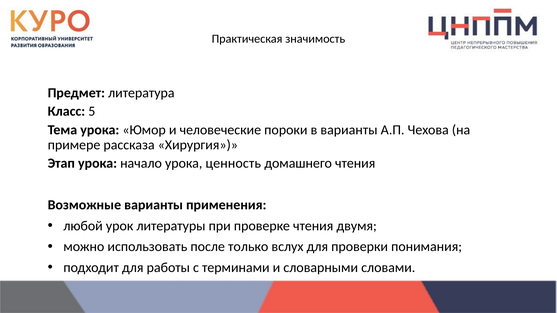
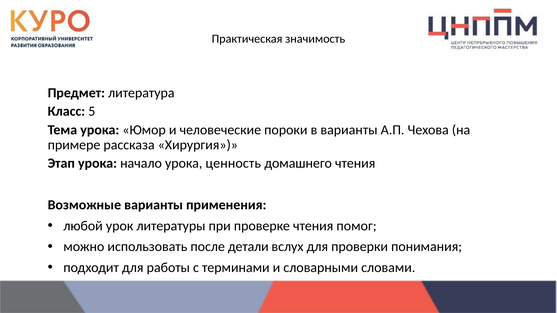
двумя: двумя -> помог
только: только -> детали
